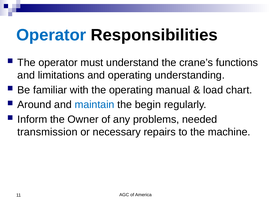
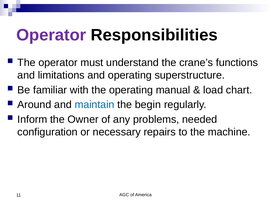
Operator at (51, 35) colour: blue -> purple
understanding: understanding -> superstructure
transmission: transmission -> configuration
